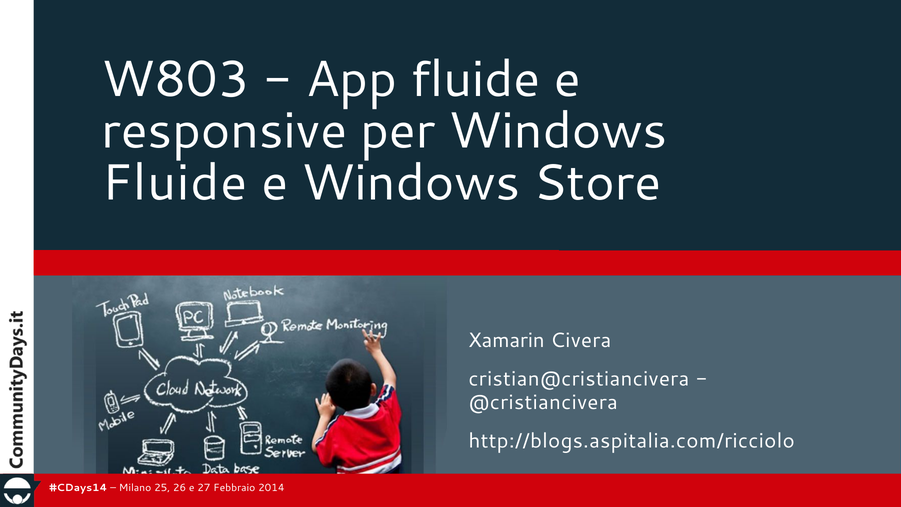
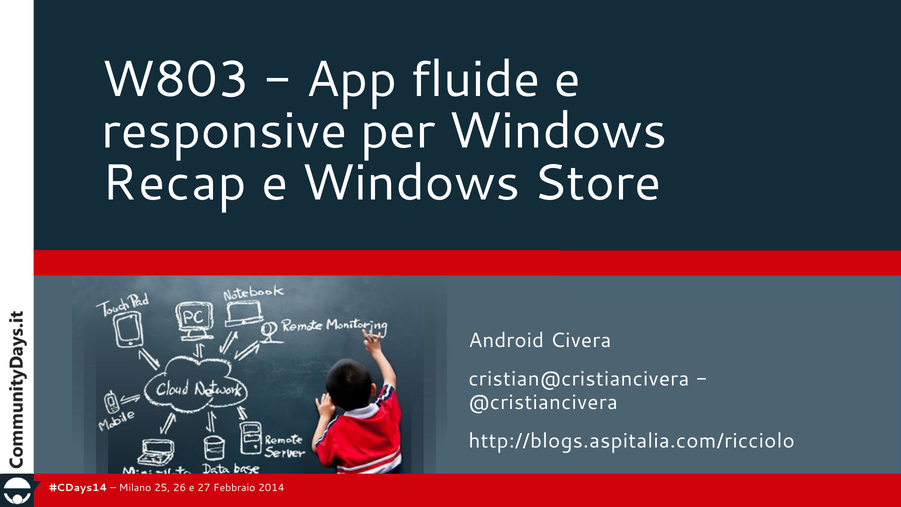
Fluide at (175, 183): Fluide -> Recap
Xamarin: Xamarin -> Android
